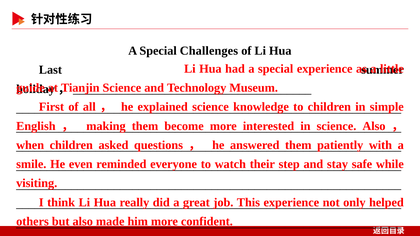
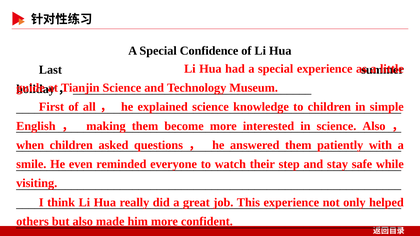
Challenges: Challenges -> Confidence
